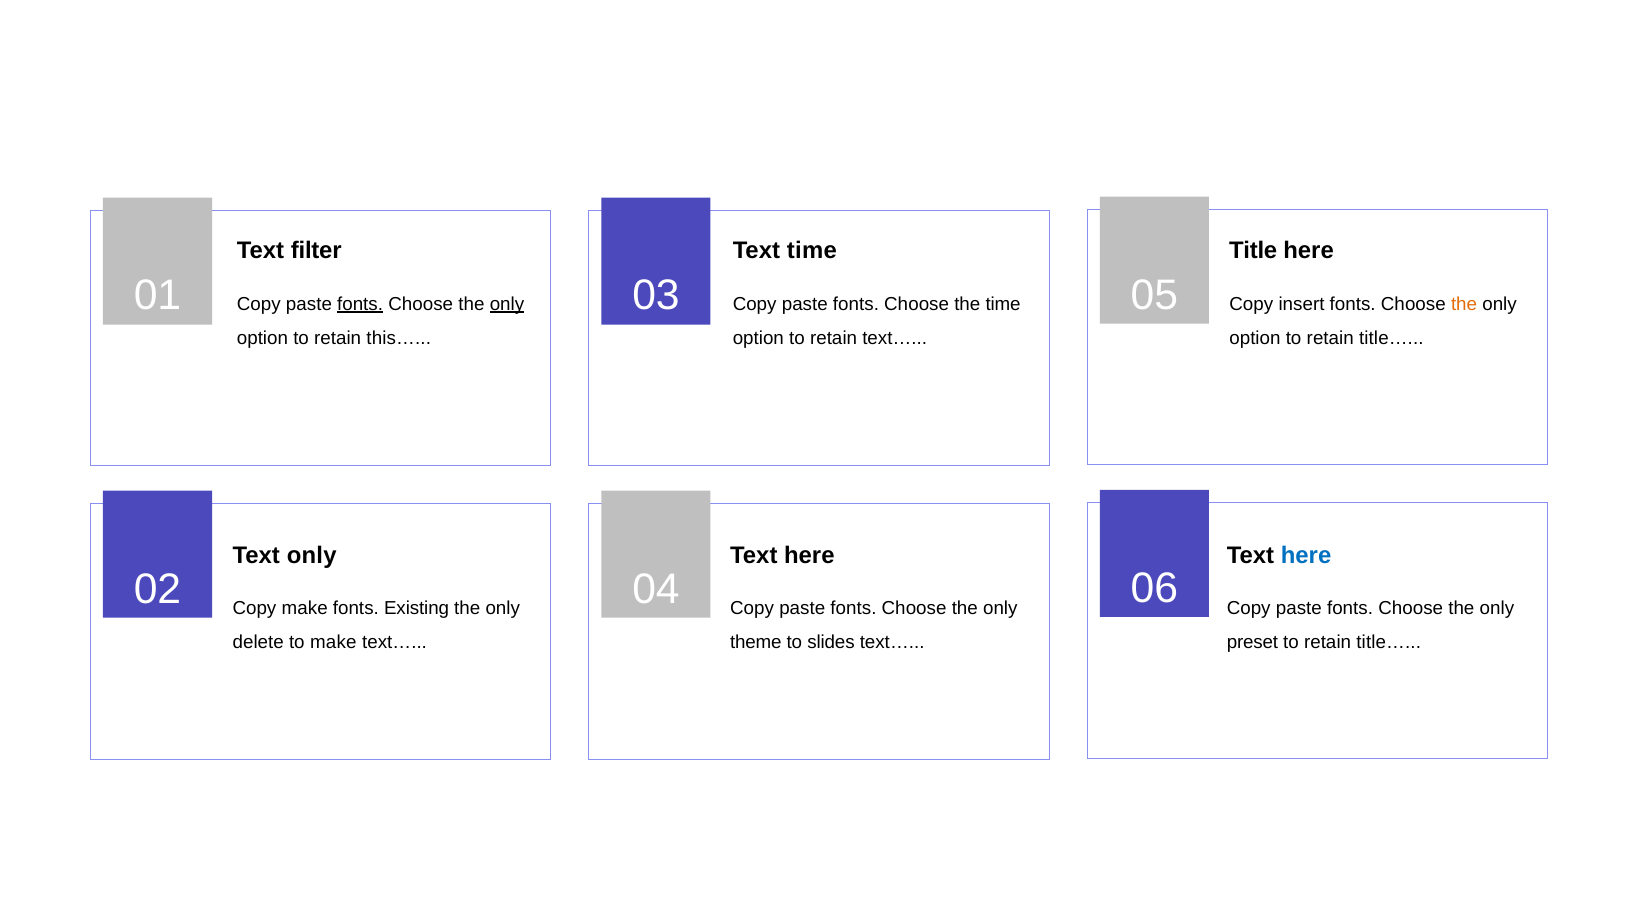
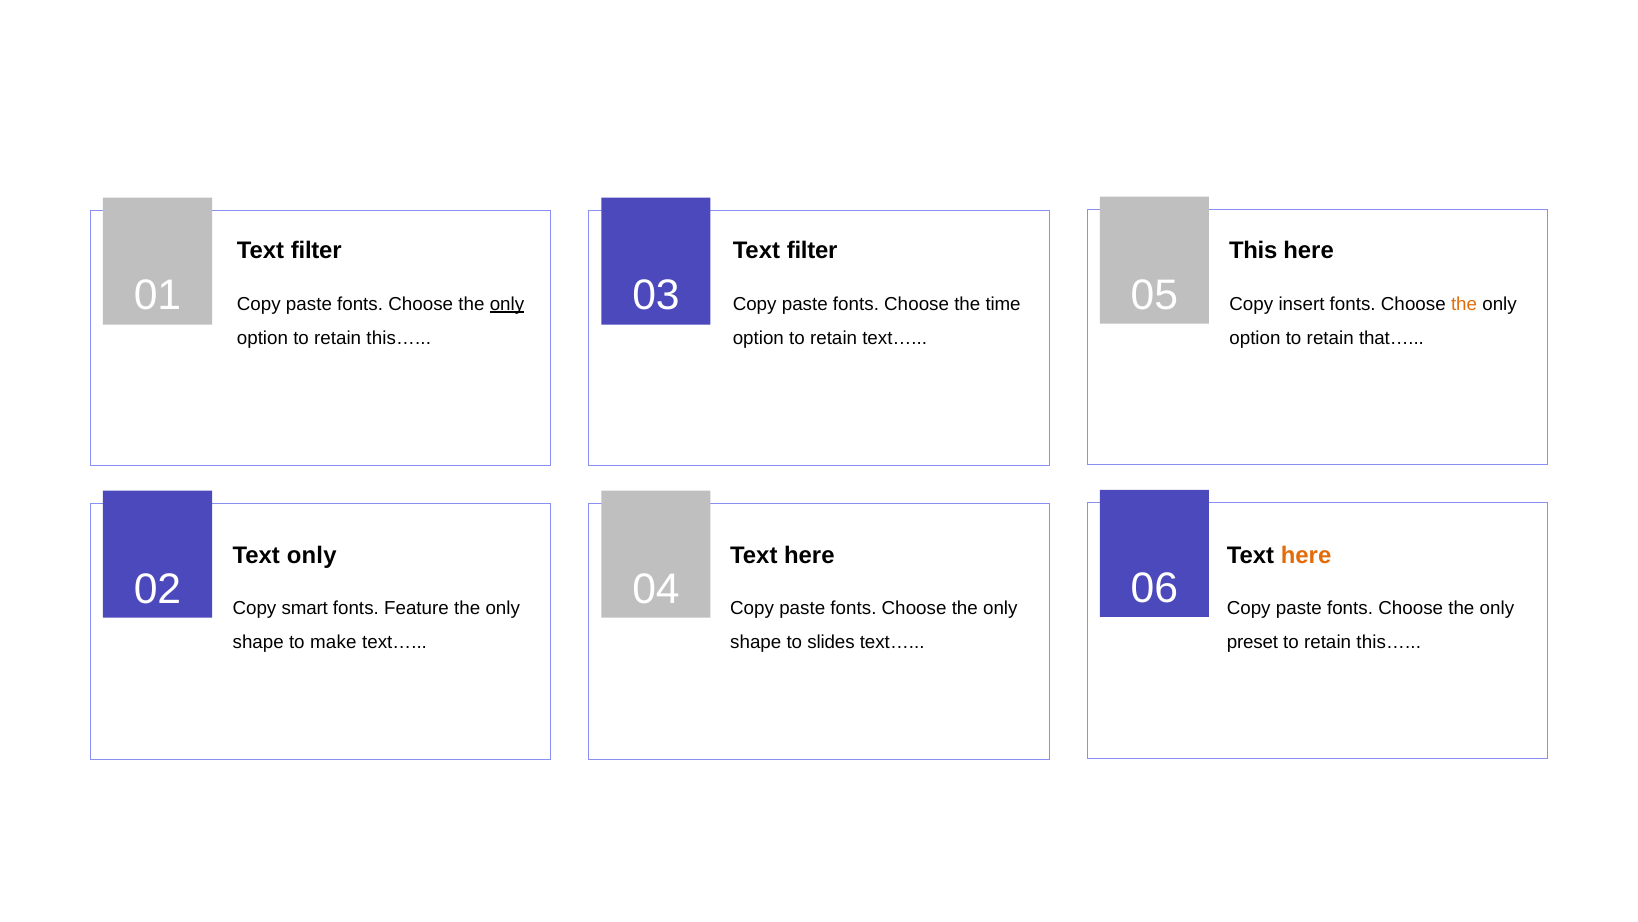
time at (812, 250): time -> filter
Title: Title -> This
fonts at (360, 304) underline: present -> none
option to retain title…: title… -> that…
here at (1306, 555) colour: blue -> orange
Copy make: make -> smart
Existing: Existing -> Feature
delete at (258, 642): delete -> shape
theme at (756, 642): theme -> shape
title… at (1389, 642): title… -> this…
